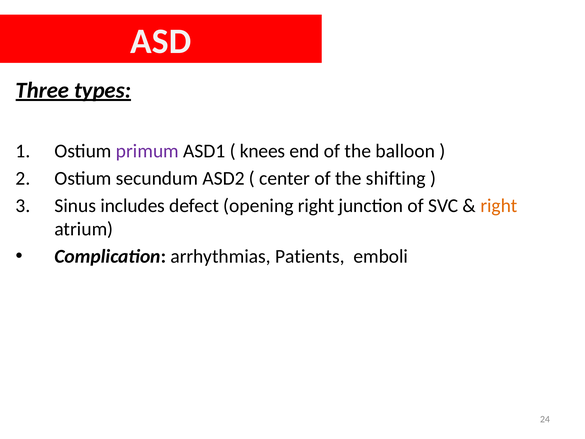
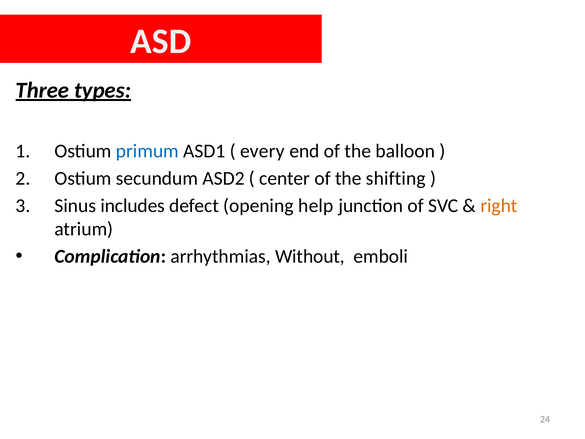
primum colour: purple -> blue
knees: knees -> every
opening right: right -> help
Patients: Patients -> Without
